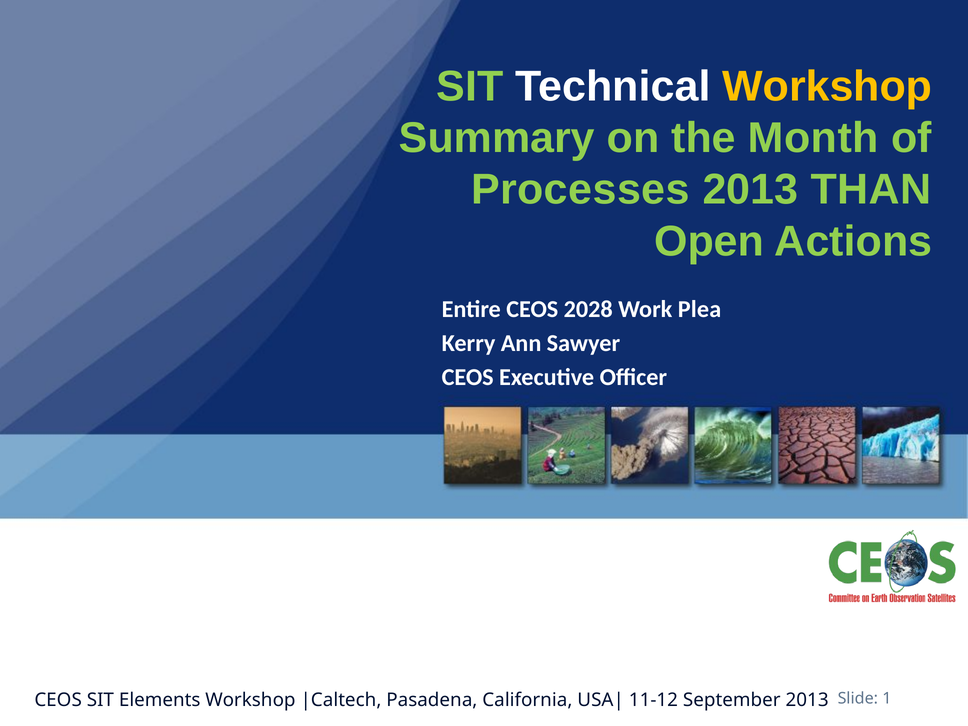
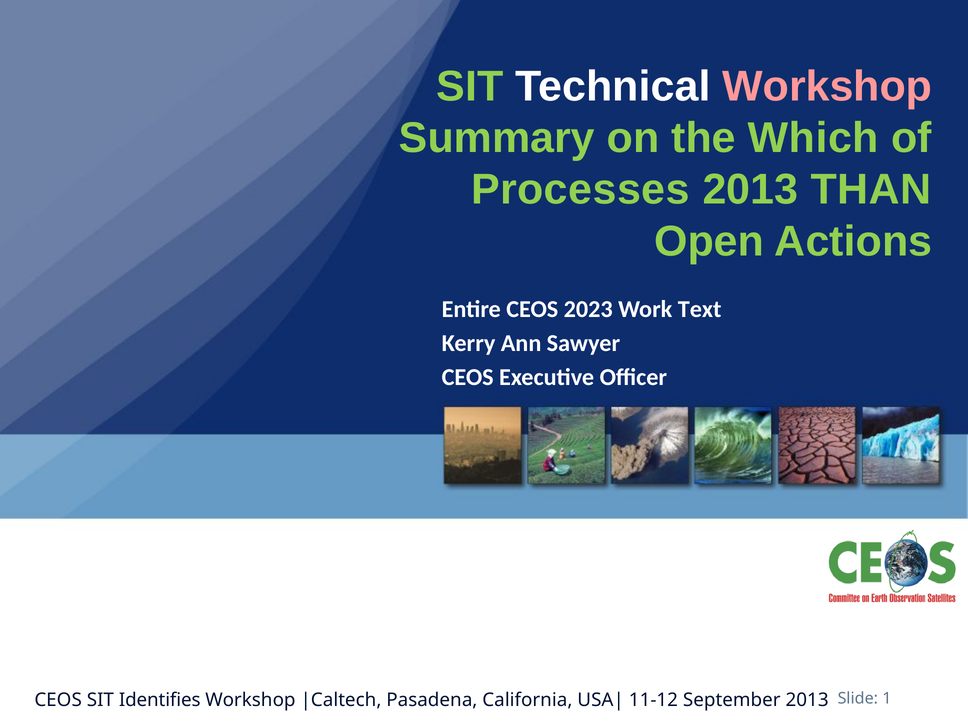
Workshop at (827, 86) colour: yellow -> pink
Month: Month -> Which
2028: 2028 -> 2023
Plea: Plea -> Text
Elements: Elements -> Identifies
